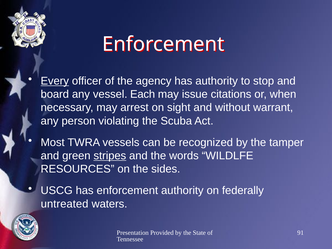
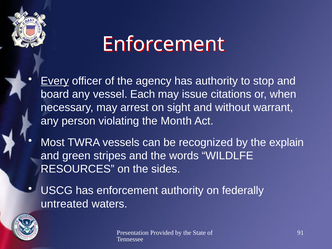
Scuba: Scuba -> Month
tamper: tamper -> explain
stripes underline: present -> none
